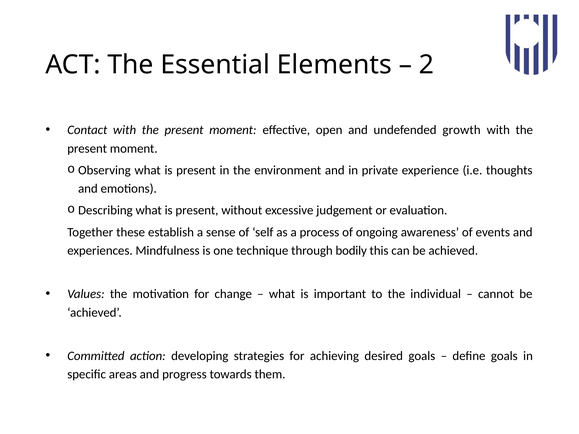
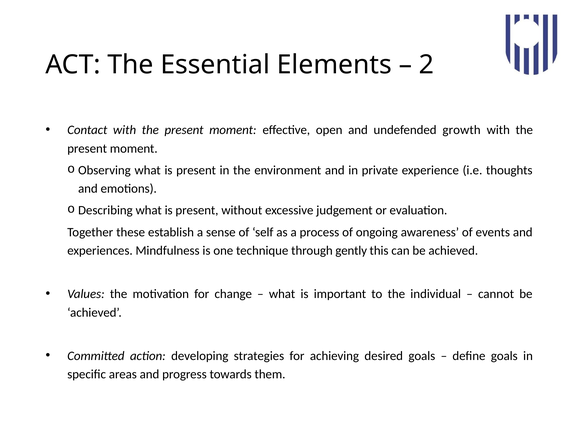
bodily: bodily -> gently
